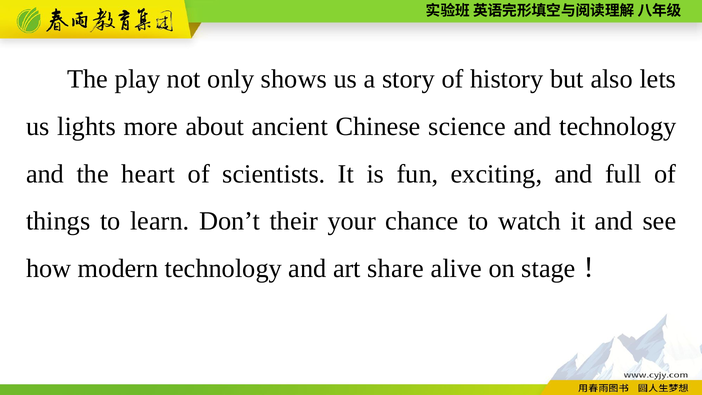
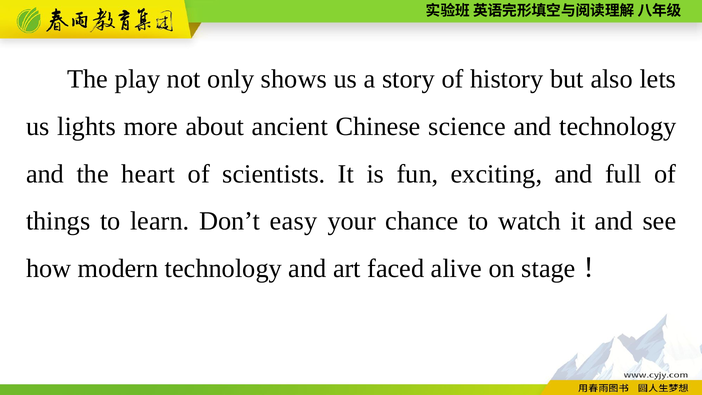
their: their -> easy
share: share -> faced
